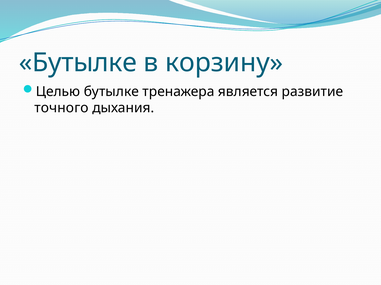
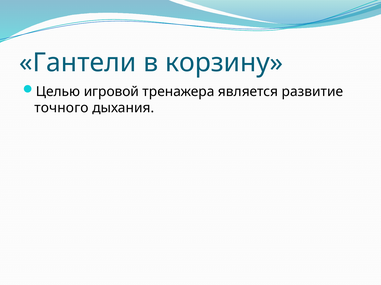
Бутылке at (78, 63): Бутылке -> Гантели
Целью бутылке: бутылке -> игровой
